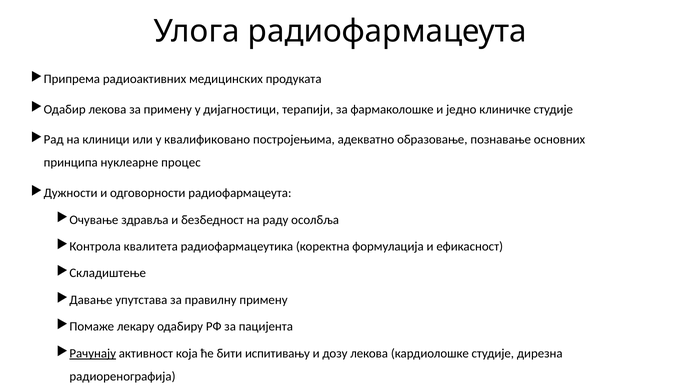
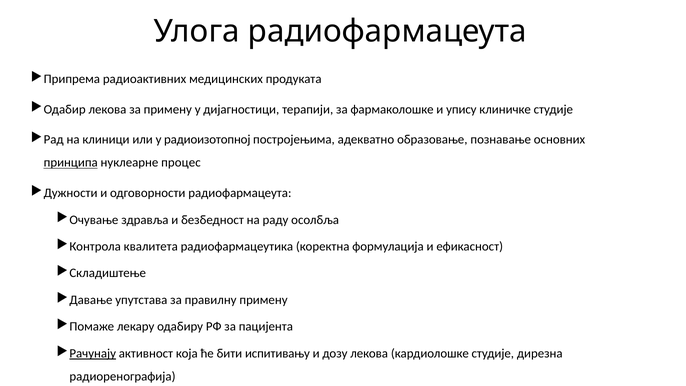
једно: једно -> упису
квалификовано: квалификовано -> радиоизотопној
принципа underline: none -> present
